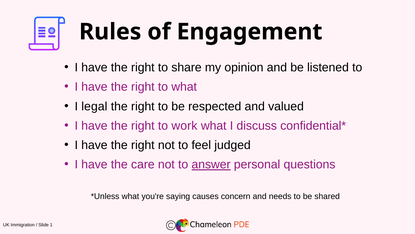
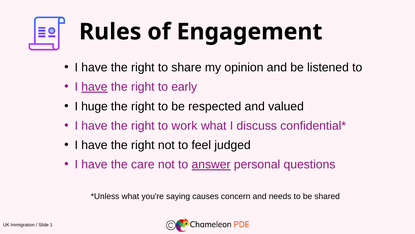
have at (94, 87) underline: none -> present
to what: what -> early
legal: legal -> huge
